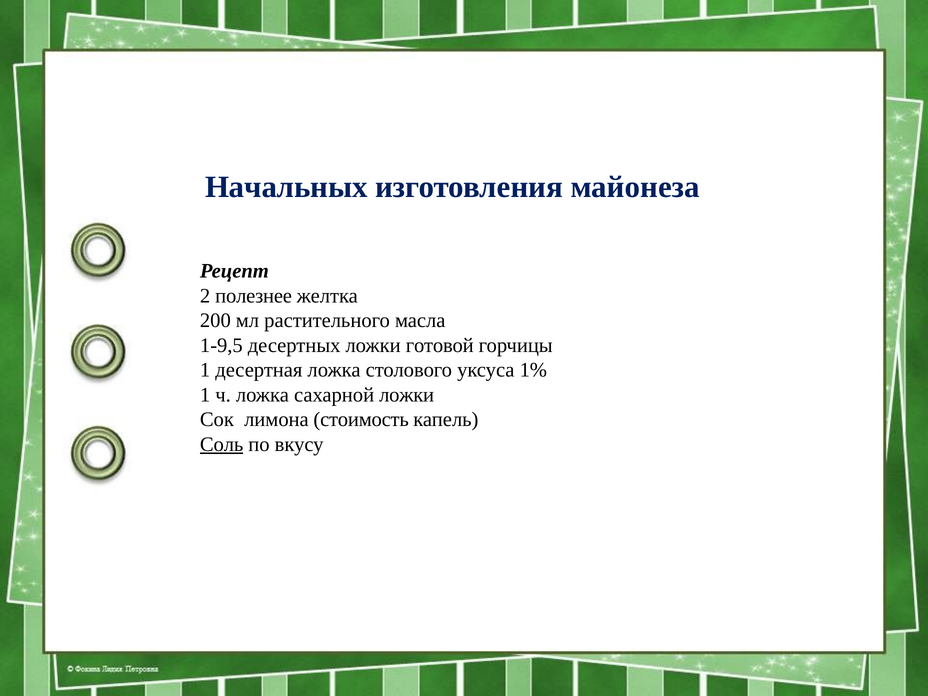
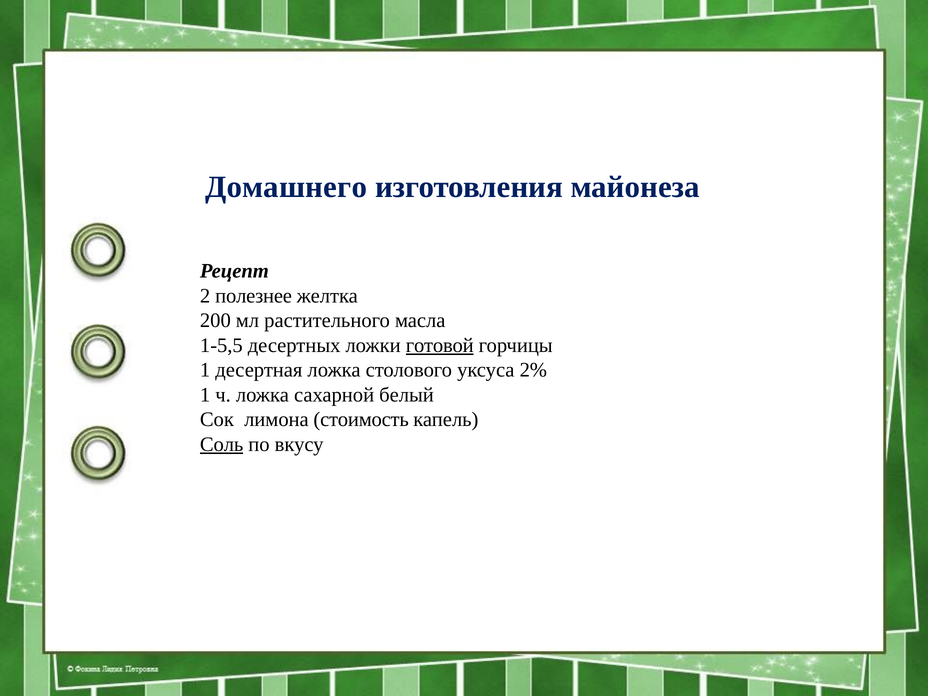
Начальных: Начальных -> Домашнего
1-9,5: 1-9,5 -> 1-5,5
готовой underline: none -> present
1%: 1% -> 2%
сахарной ложки: ложки -> белый
